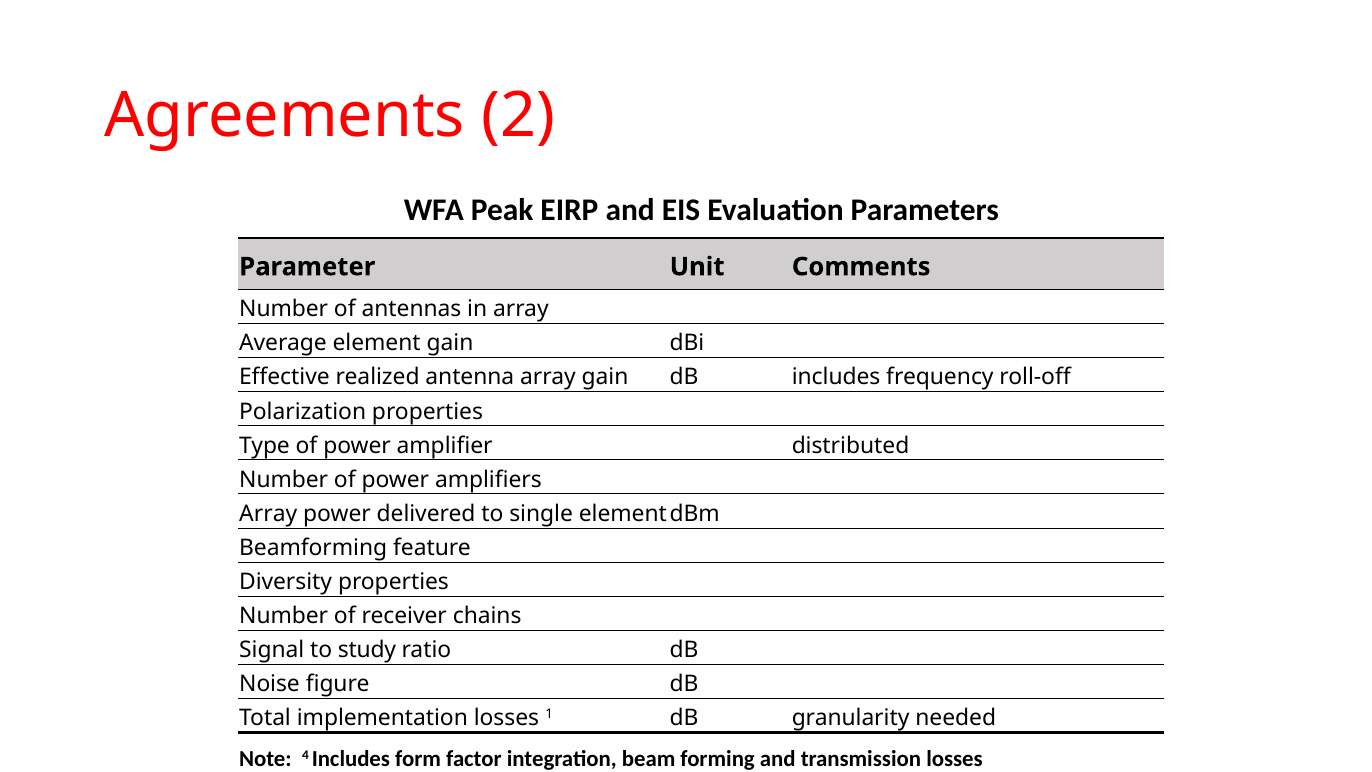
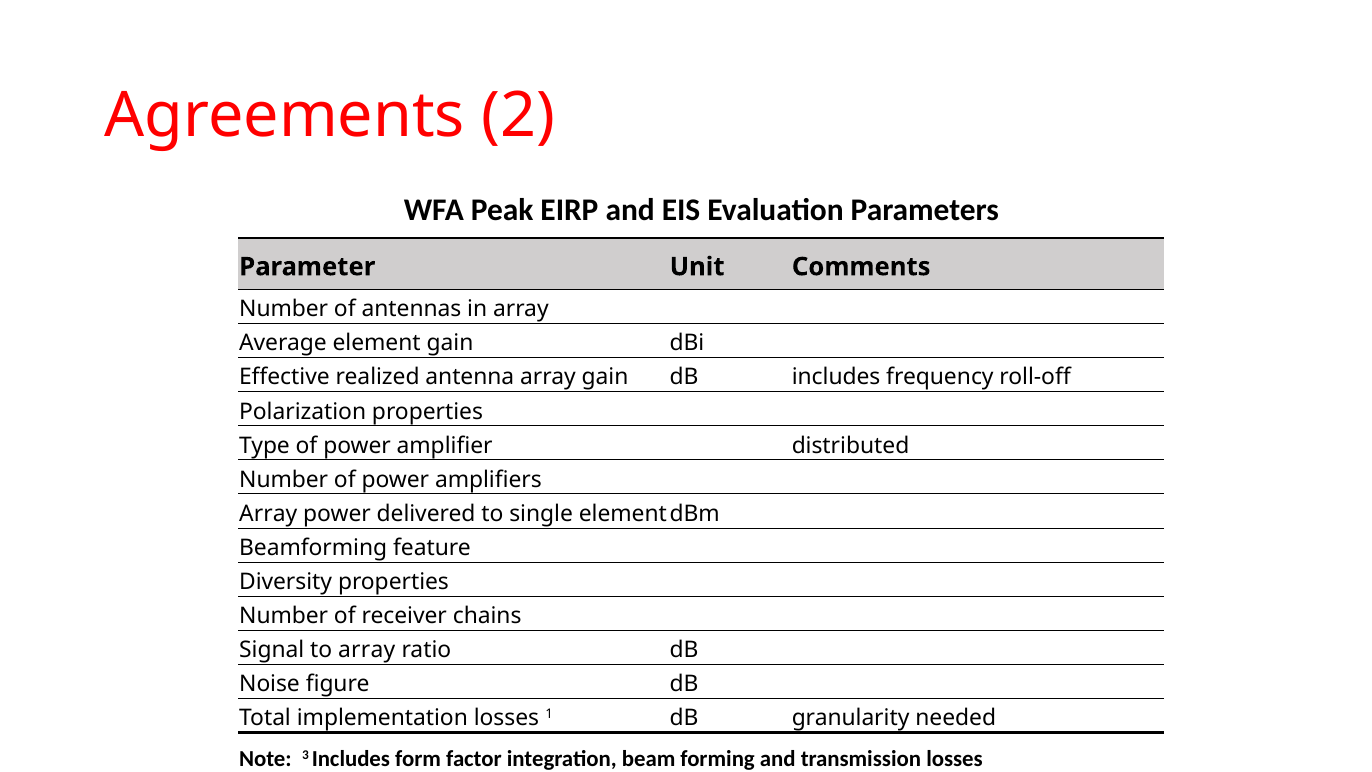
to study: study -> array
4: 4 -> 3
